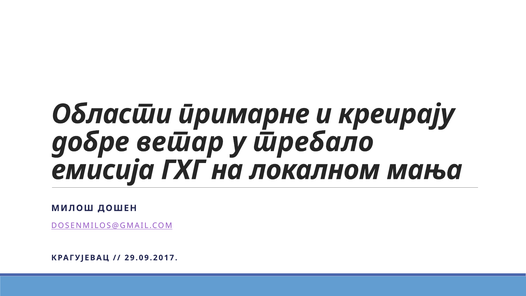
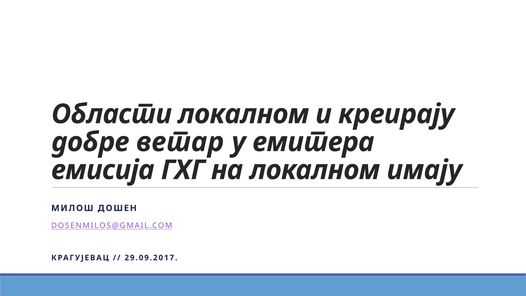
Области примарне: примарне -> локалном
требало: требало -> емитера
мања: мања -> имају
